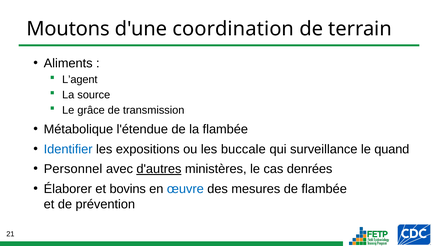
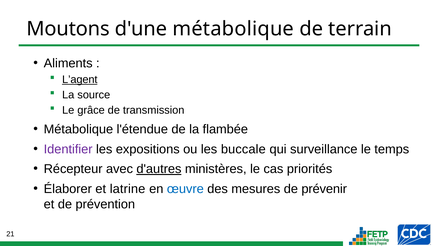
d'une coordination: coordination -> métabolique
L’agent underline: none -> present
Identifier colour: blue -> purple
quand: quand -> temps
Personnel: Personnel -> Récepteur
denrées: denrées -> priorités
bovins: bovins -> latrine
de flambée: flambée -> prévenir
